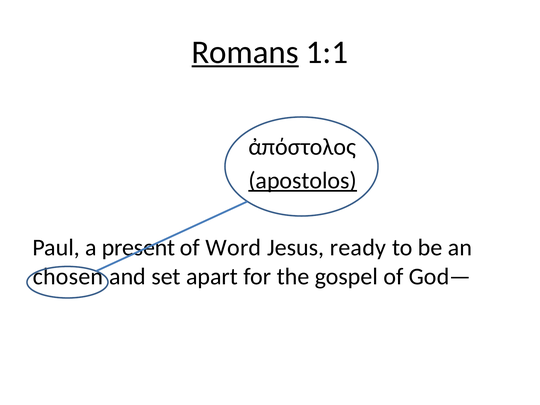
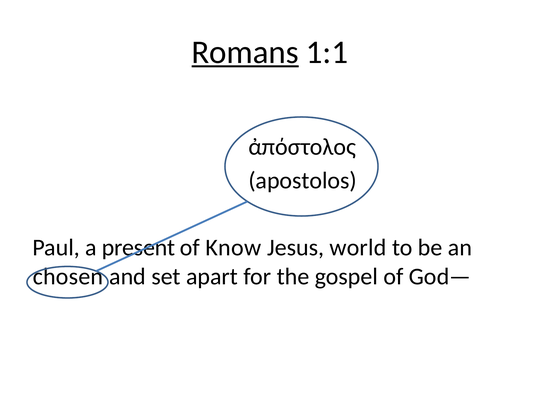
apostolos underline: present -> none
Word: Word -> Know
ready: ready -> world
